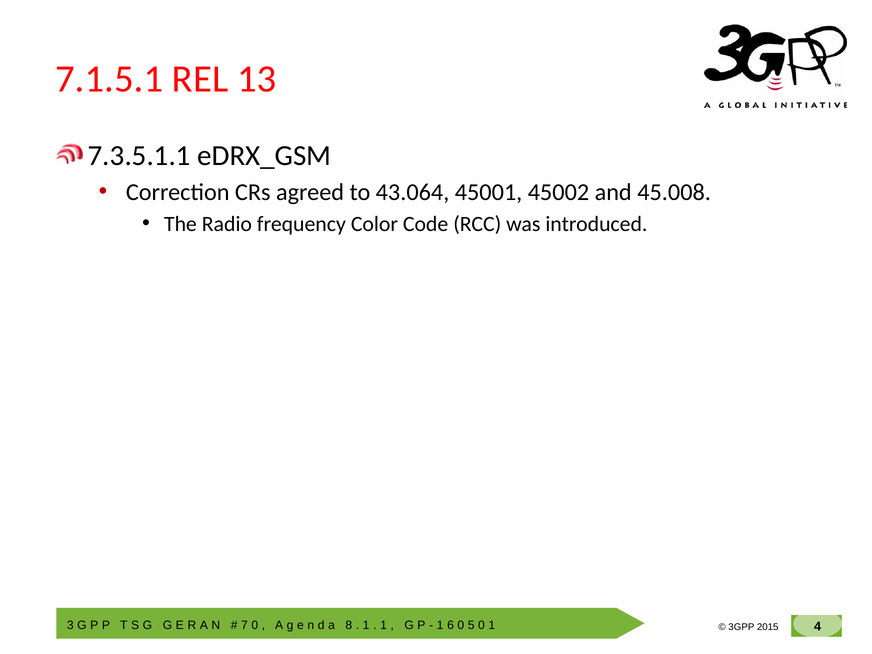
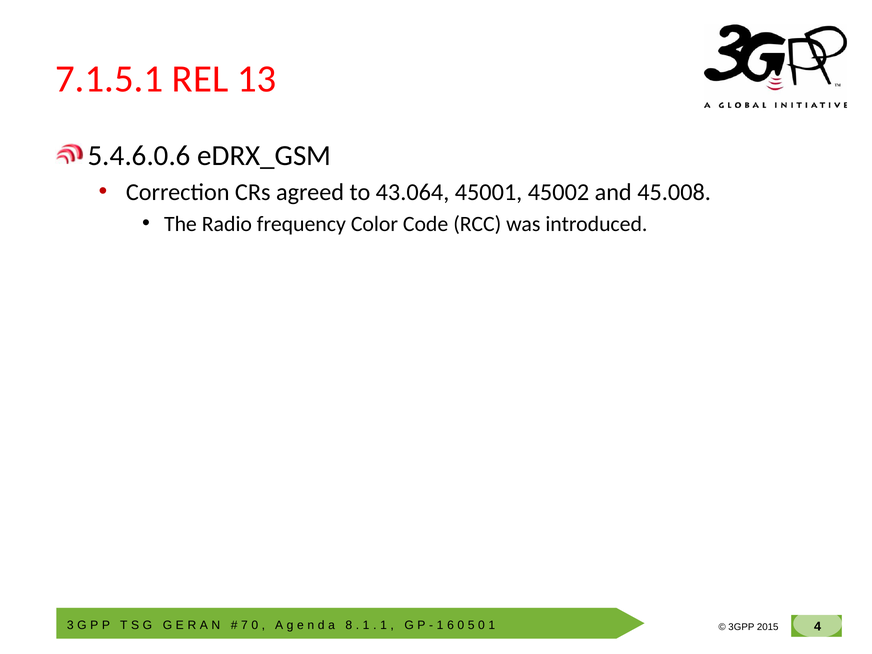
7.3.5.1.1: 7.3.5.1.1 -> 5.4.6.0.6
